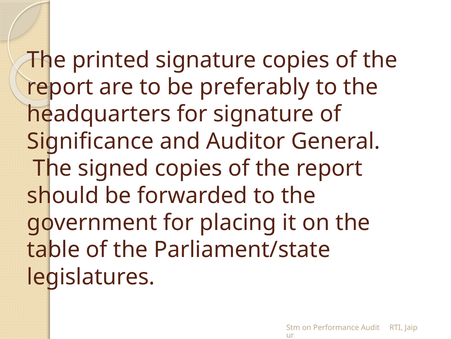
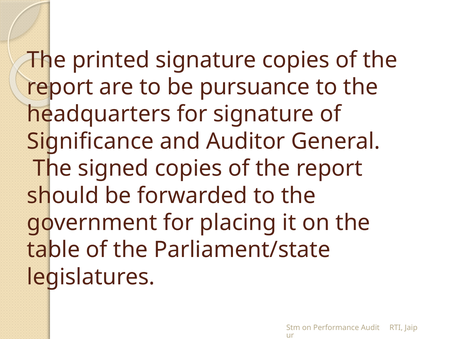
preferably: preferably -> pursuance
